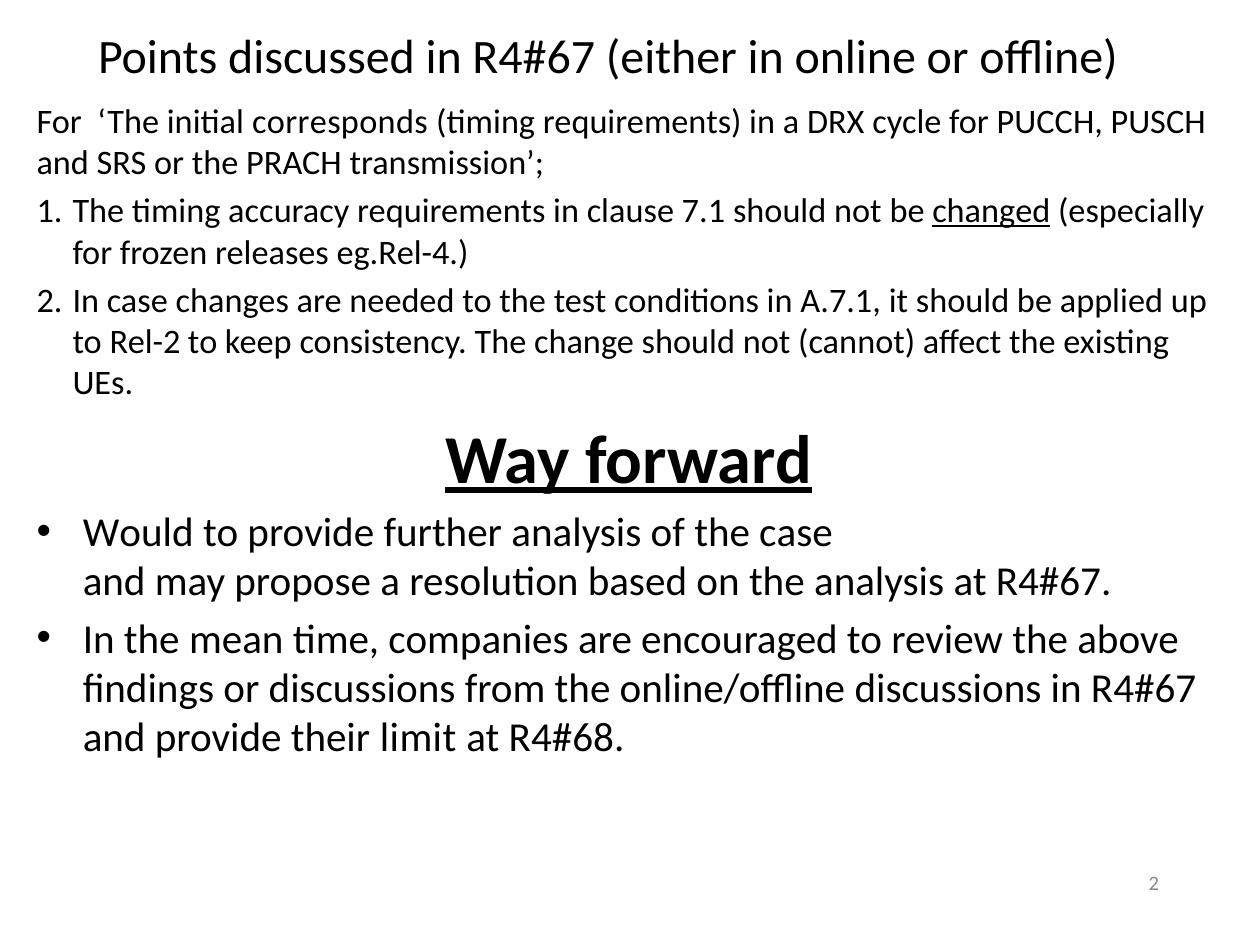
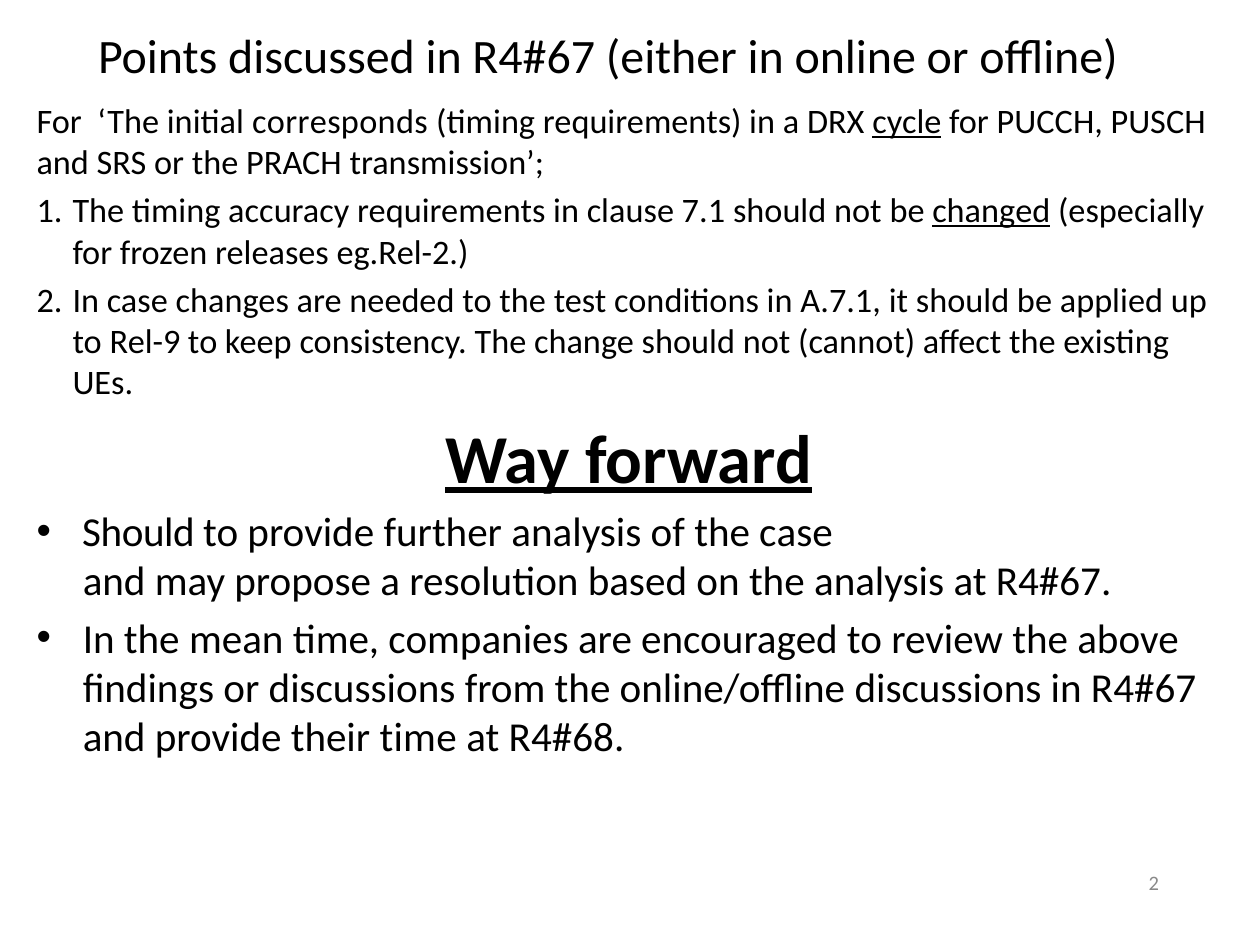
cycle underline: none -> present
eg.Rel-4: eg.Rel-4 -> eg.Rel-2
Rel-2: Rel-2 -> Rel-9
Would at (138, 533): Would -> Should
their limit: limit -> time
